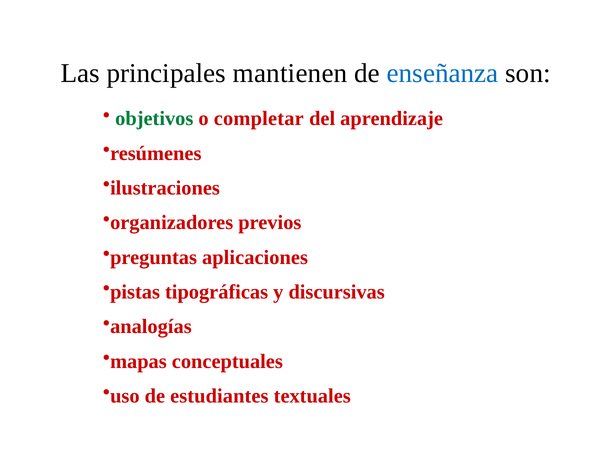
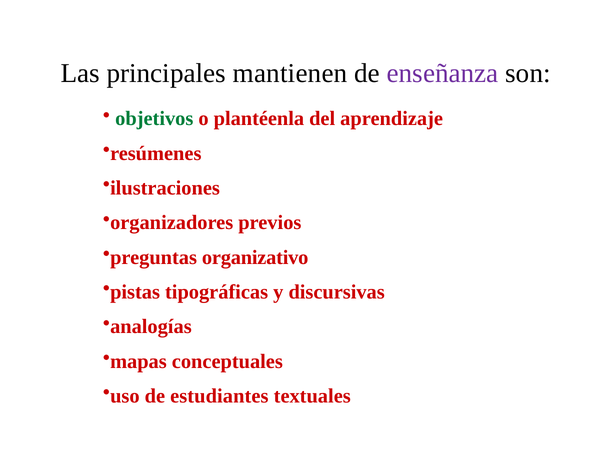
enseñanza colour: blue -> purple
completar: completar -> plantéenla
aplicaciones: aplicaciones -> organizativo
